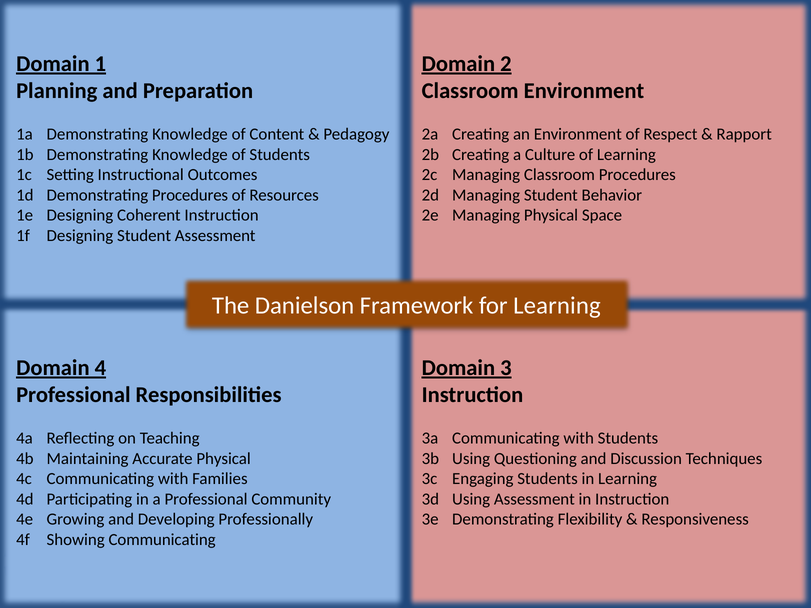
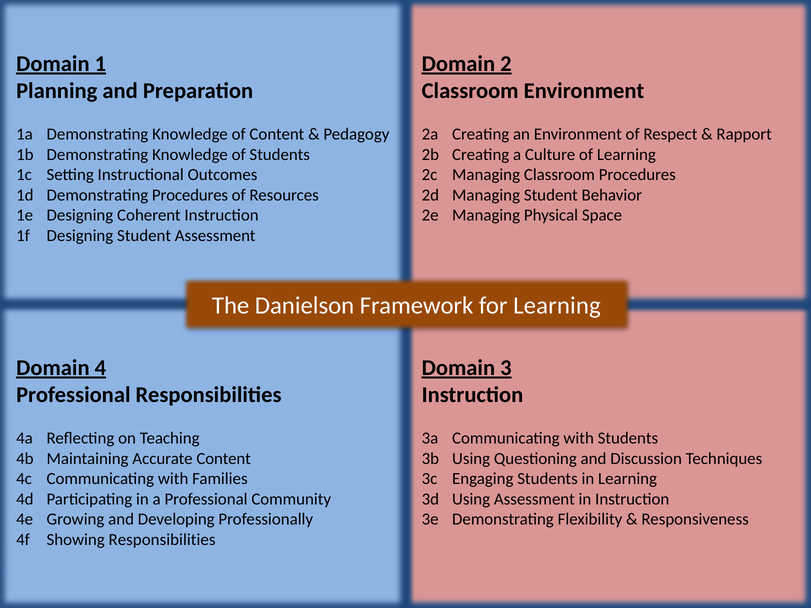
Accurate Physical: Physical -> Content
Showing Communicating: Communicating -> Responsibilities
